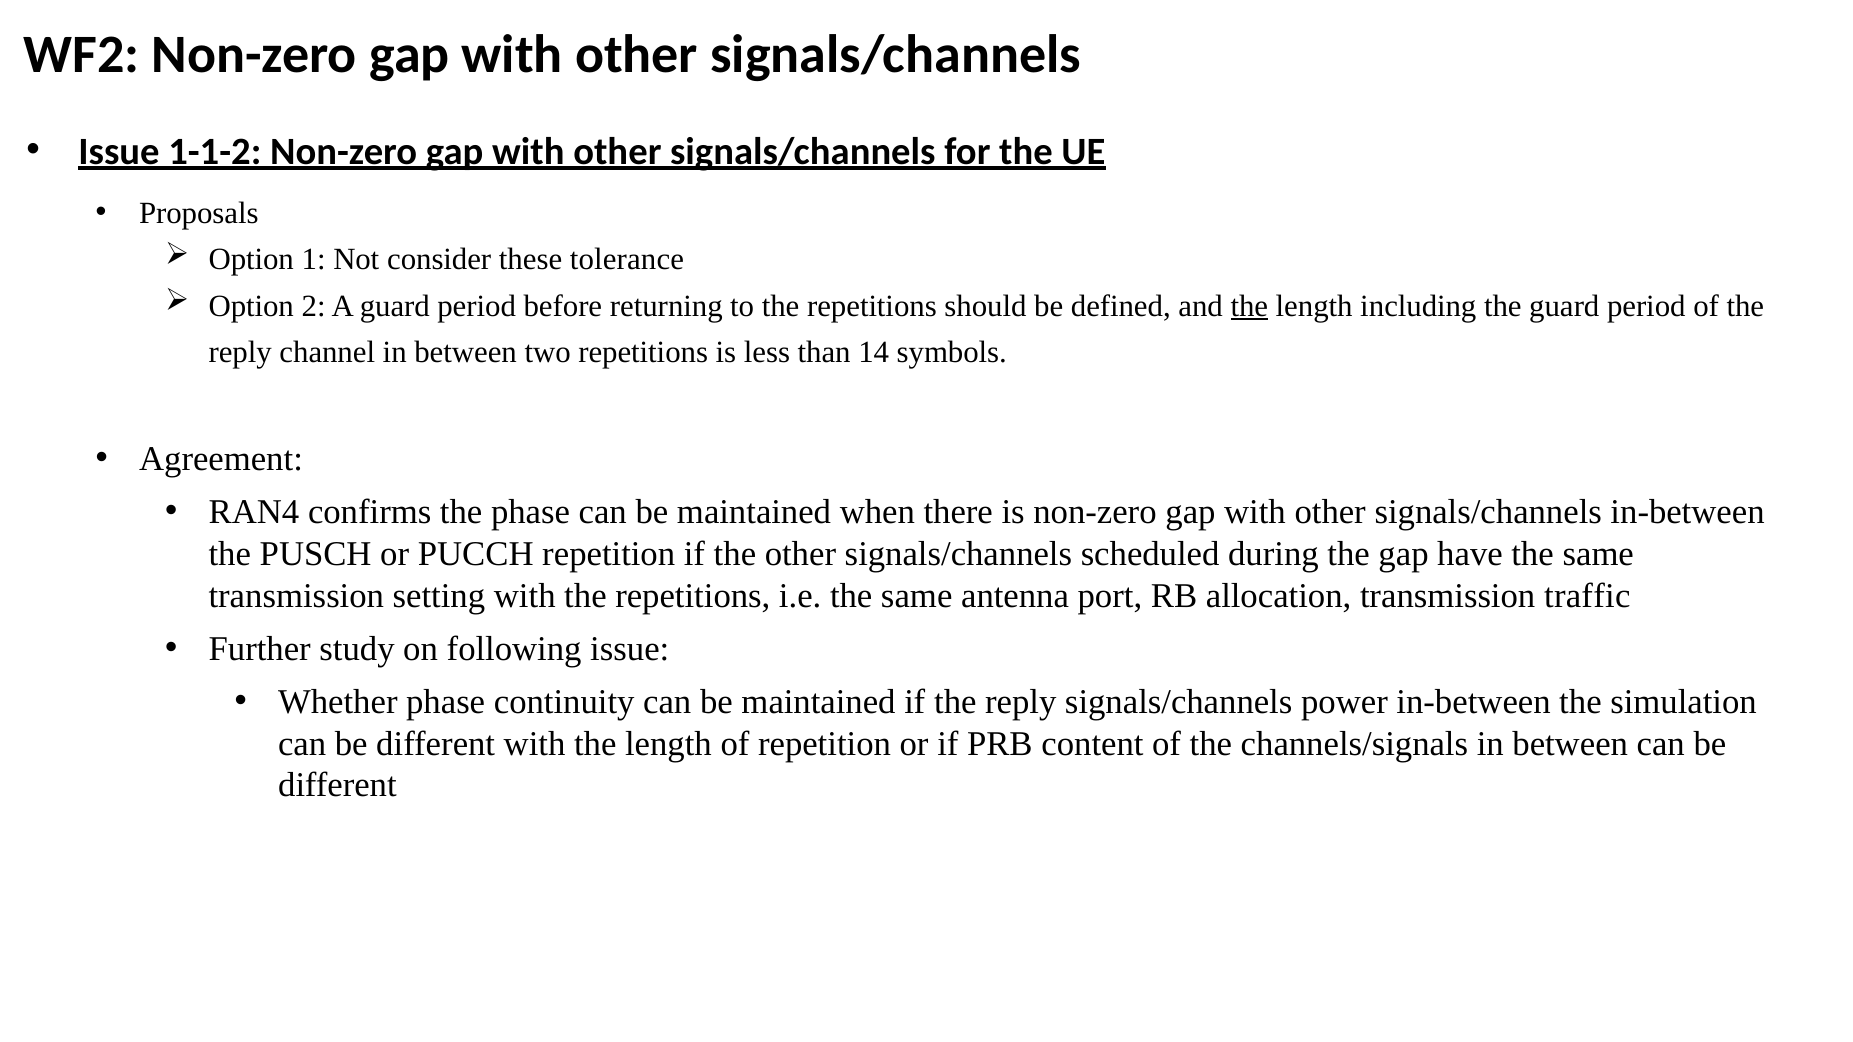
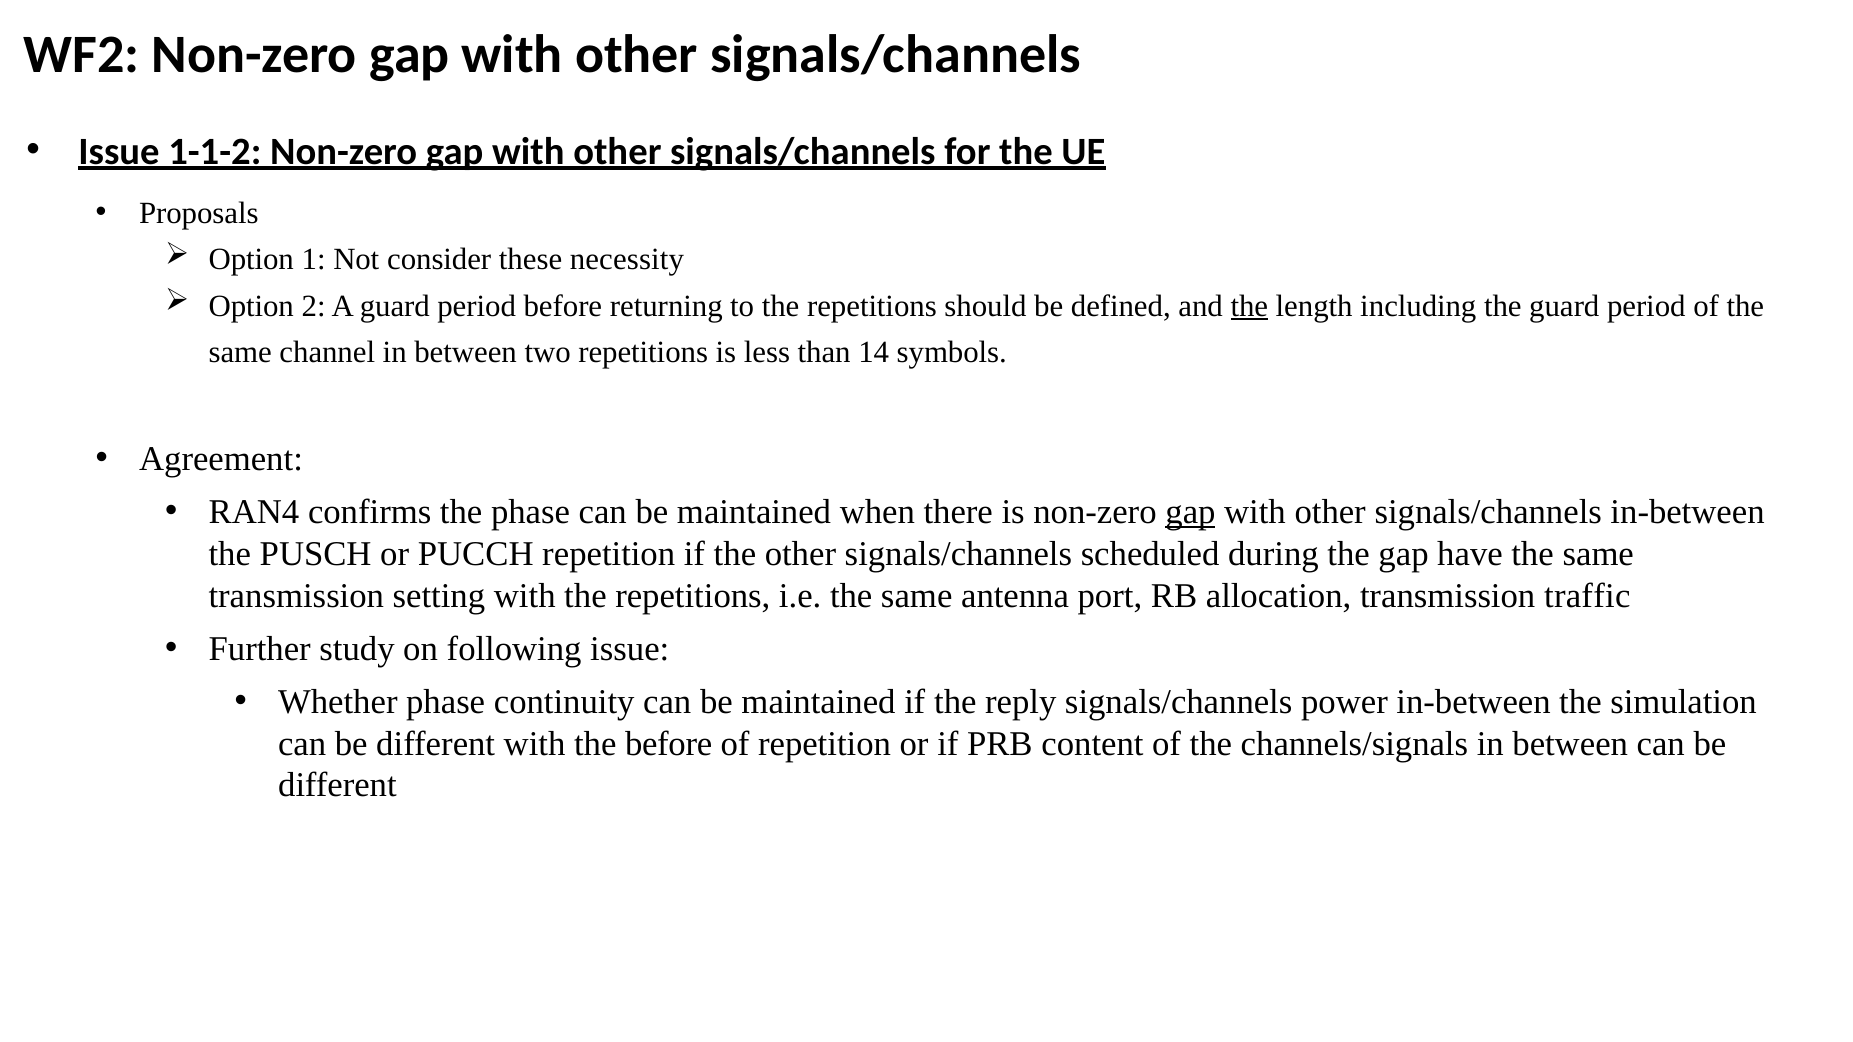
tolerance: tolerance -> necessity
reply at (240, 352): reply -> same
gap at (1190, 512) underline: none -> present
with the length: length -> before
